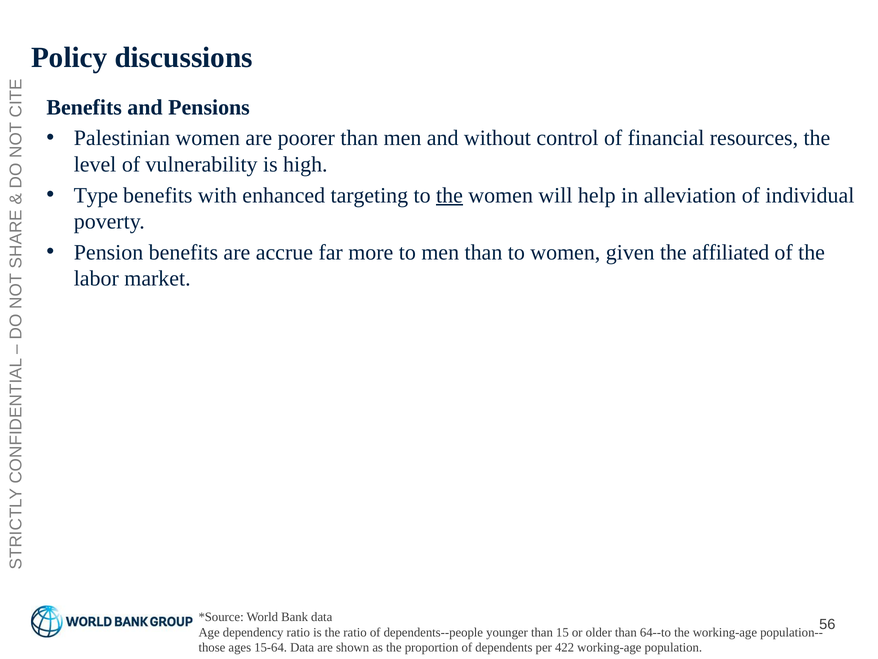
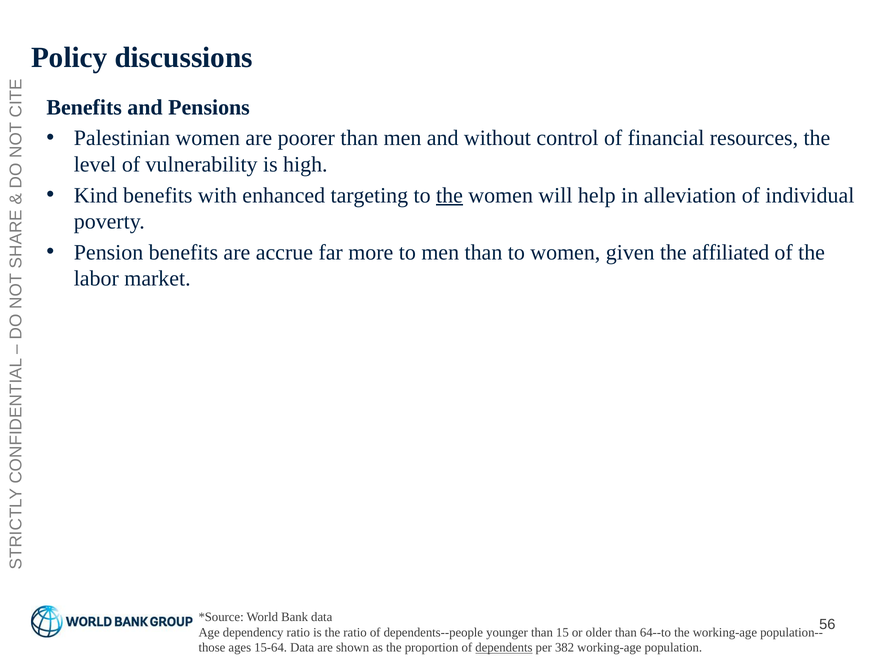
Type: Type -> Kind
dependents underline: none -> present
422: 422 -> 382
